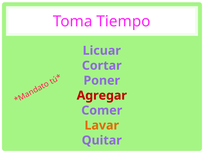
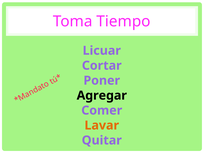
Agregar colour: red -> black
